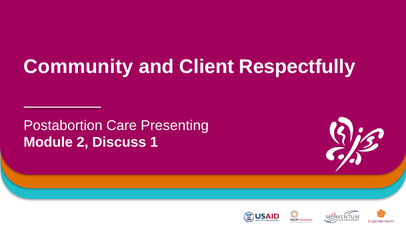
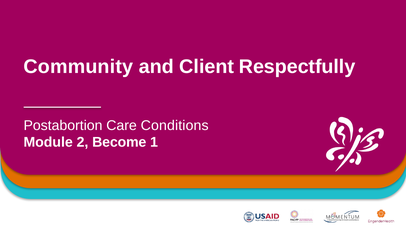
Presenting: Presenting -> Conditions
Discuss: Discuss -> Become
